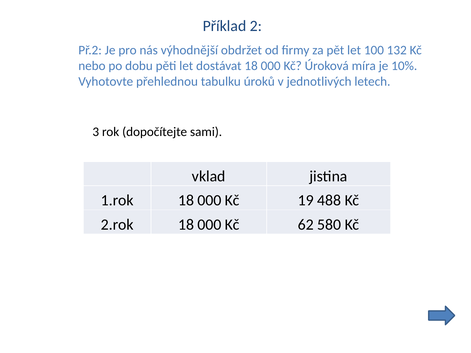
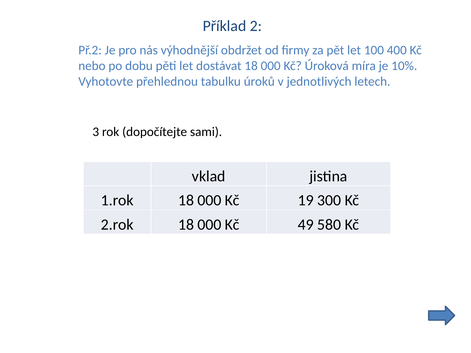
132: 132 -> 400
488: 488 -> 300
62: 62 -> 49
